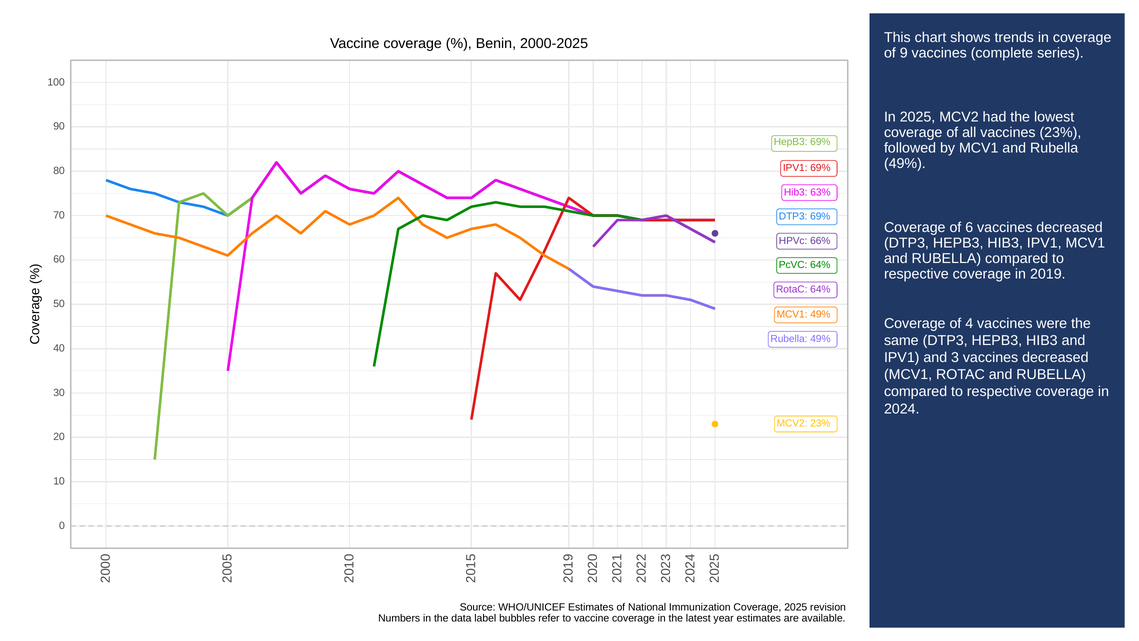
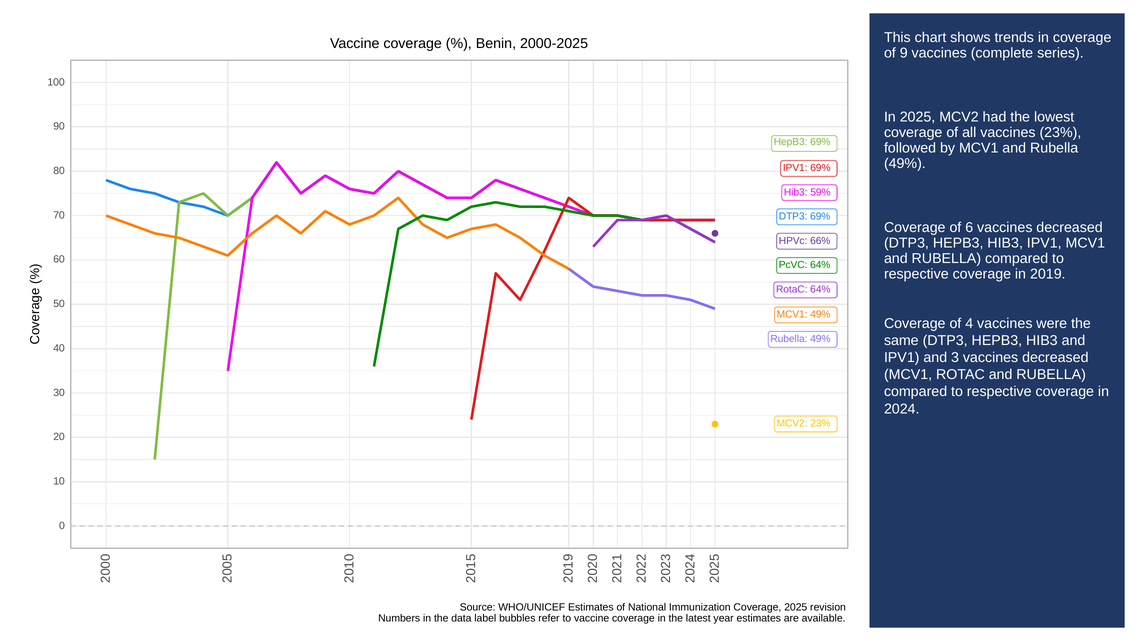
63%: 63% -> 59%
